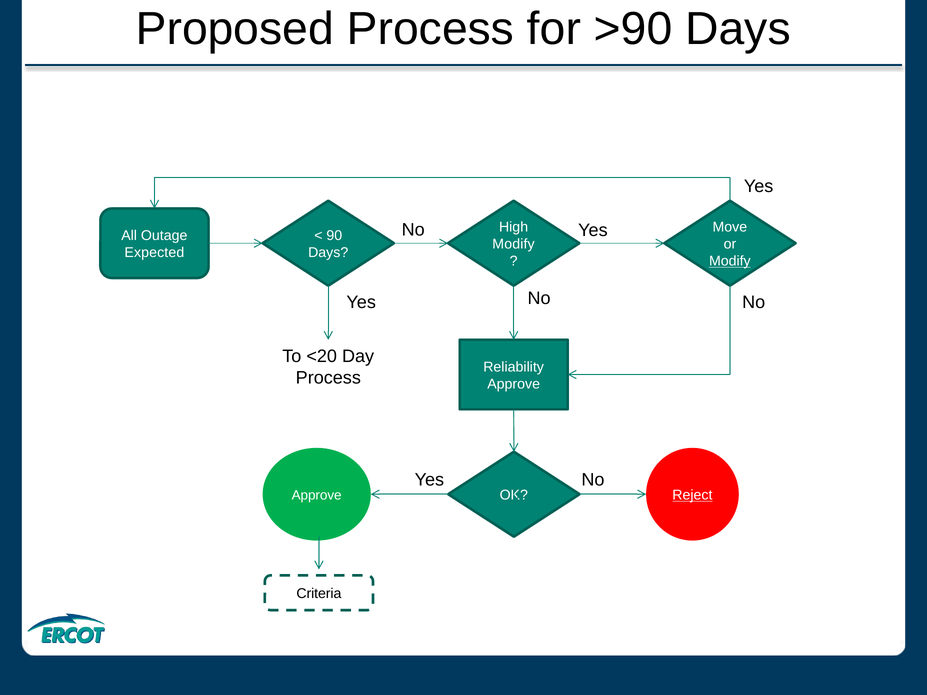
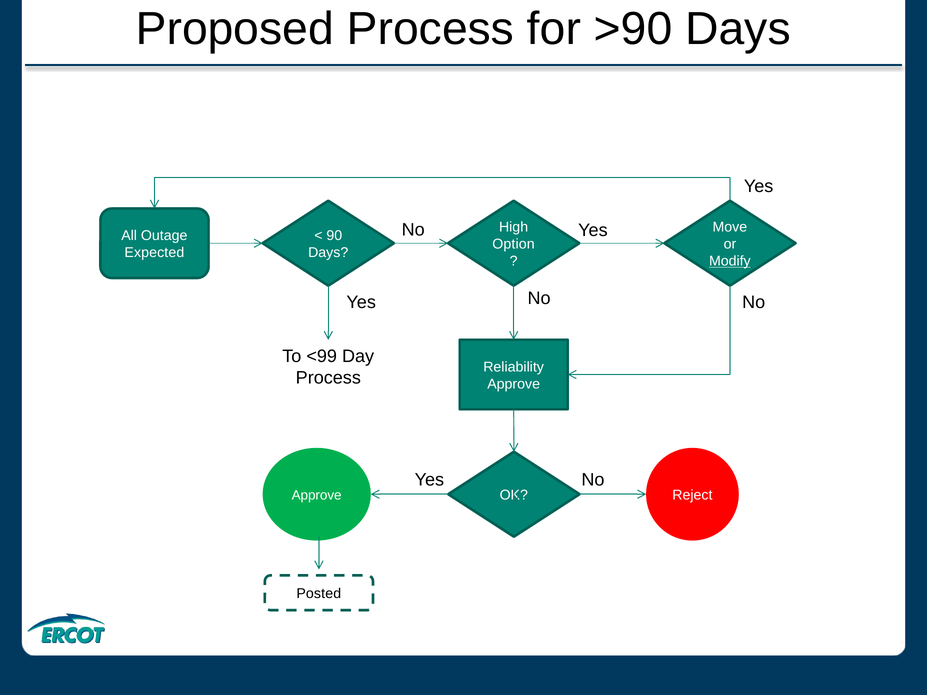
Modify at (514, 244): Modify -> Option
<20: <20 -> <99
Reject underline: present -> none
Criteria: Criteria -> Posted
